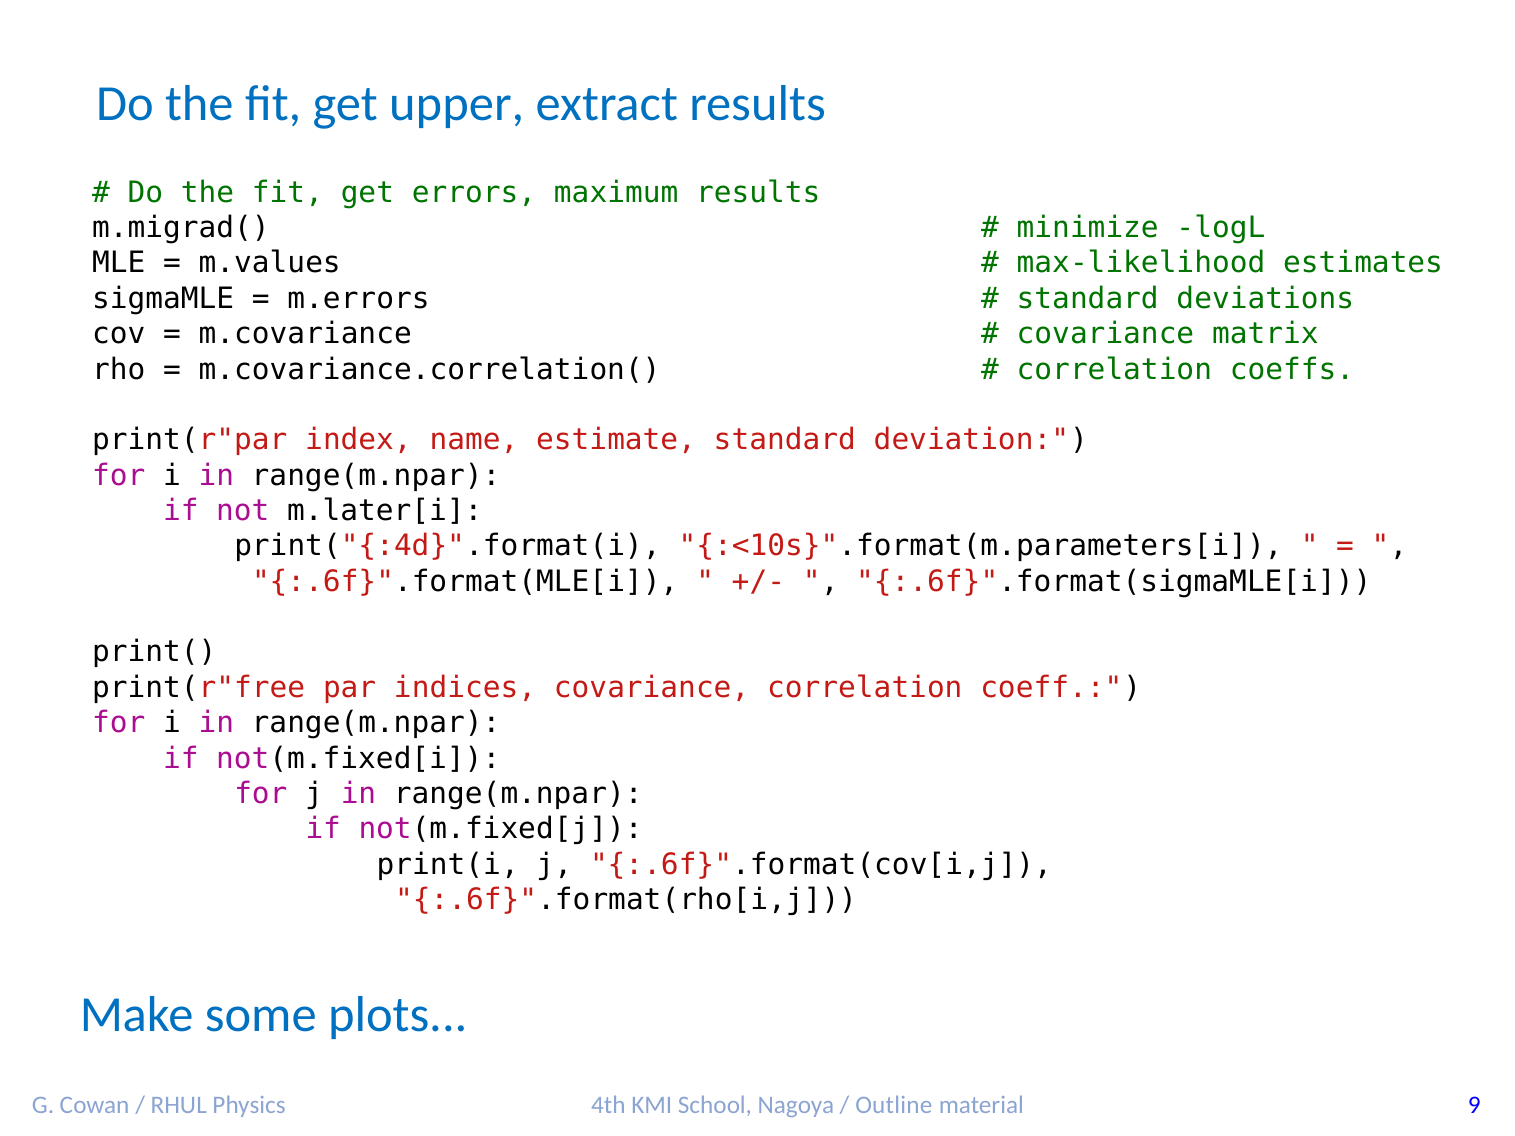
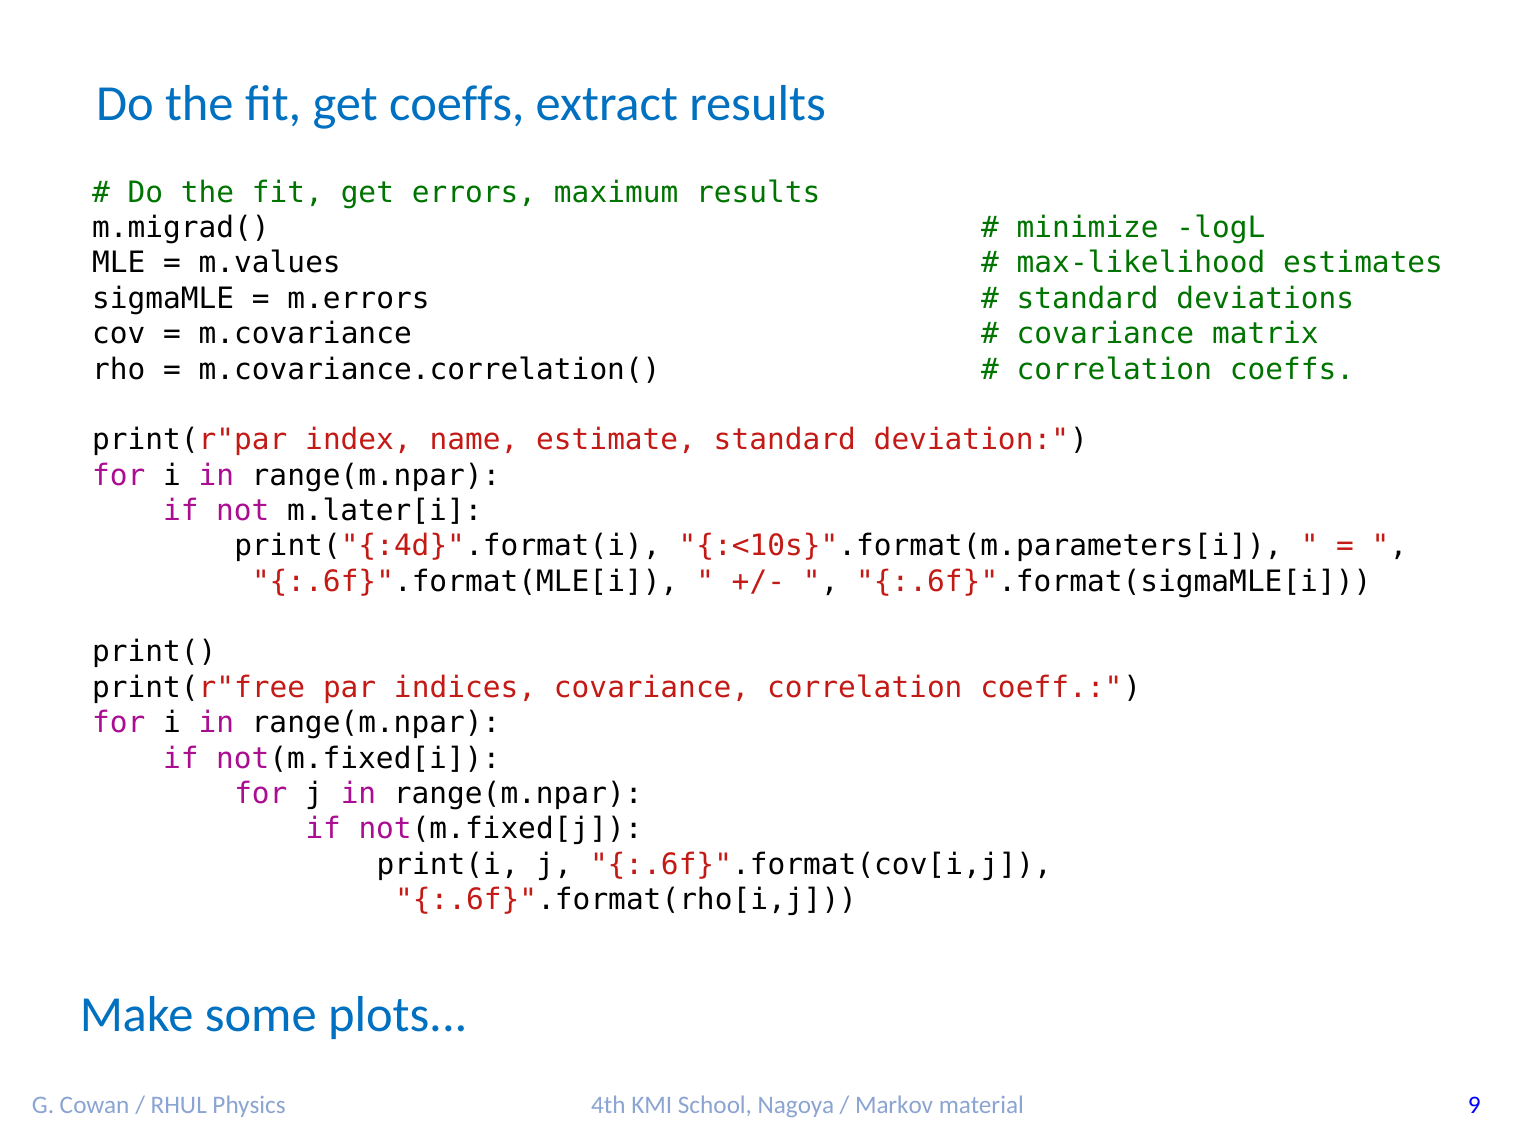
get upper: upper -> coeffs
Outline: Outline -> Markov
